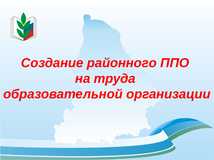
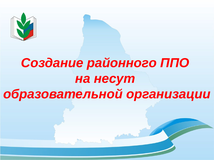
труда: труда -> несут
